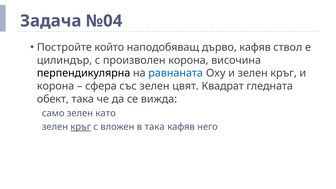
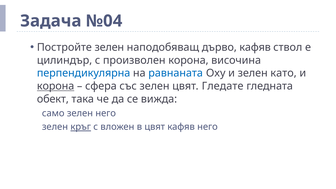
Постройте който: който -> зелен
перпендикулярна colour: black -> blue
и зелен кръг: кръг -> като
корона at (56, 86) underline: none -> present
Квадрат: Квадрат -> Гледате
зелен като: като -> него
в така: така -> цвят
